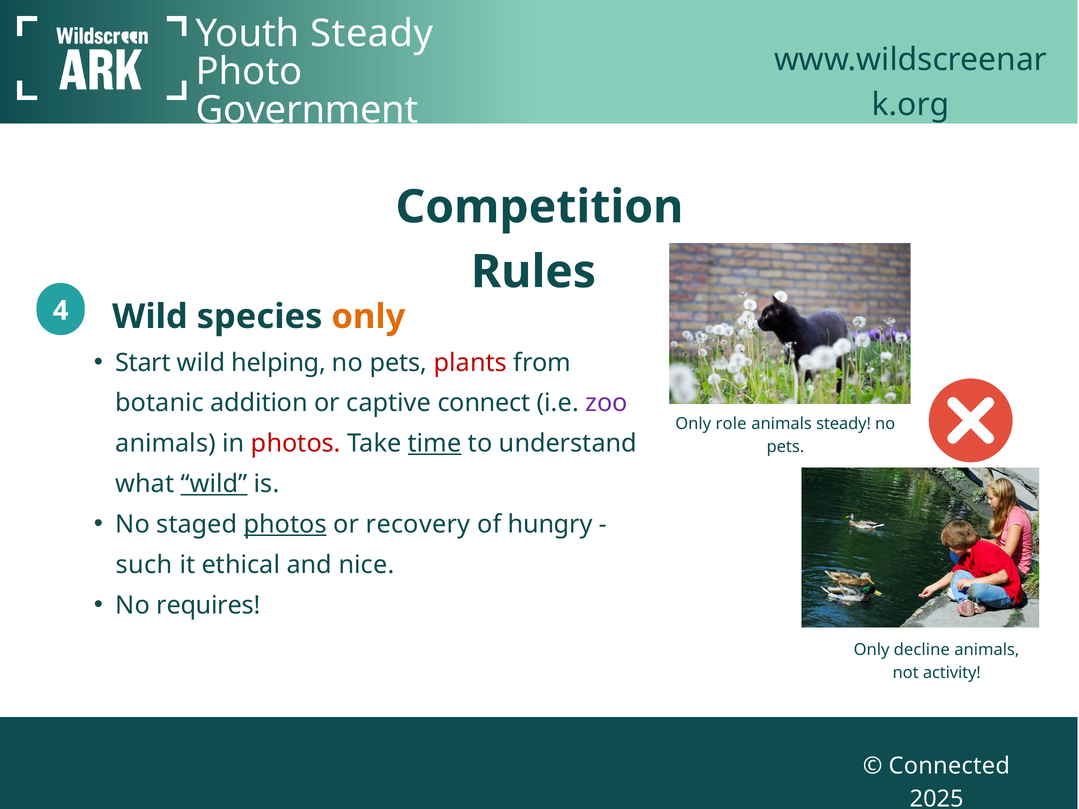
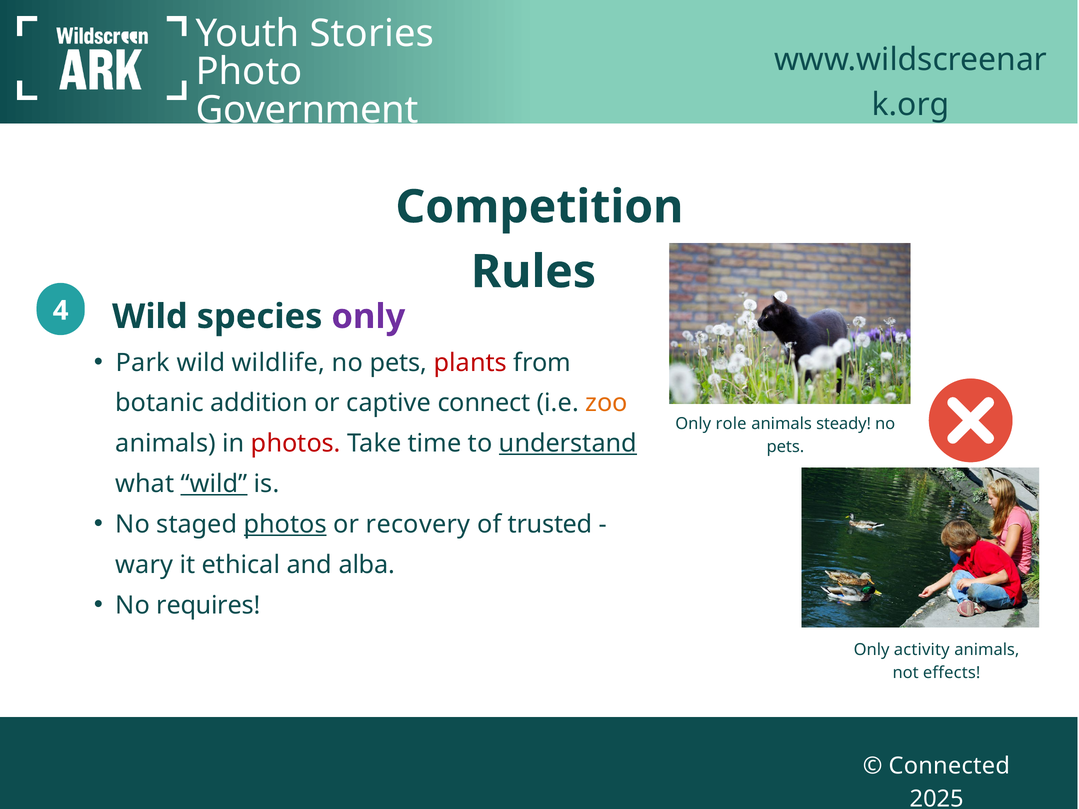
Youth Steady: Steady -> Stories
only at (368, 317) colour: orange -> purple
Start: Start -> Park
helping: helping -> wildlife
zoo colour: purple -> orange
time underline: present -> none
understand underline: none -> present
hungry: hungry -> trusted
such: such -> wary
nice: nice -> alba
decline: decline -> activity
activity: activity -> effects
